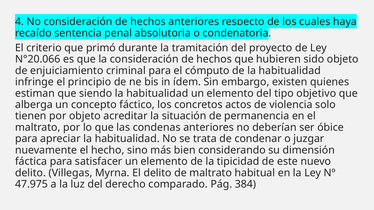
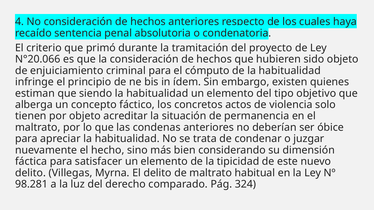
47.975: 47.975 -> 98.281
384: 384 -> 324
